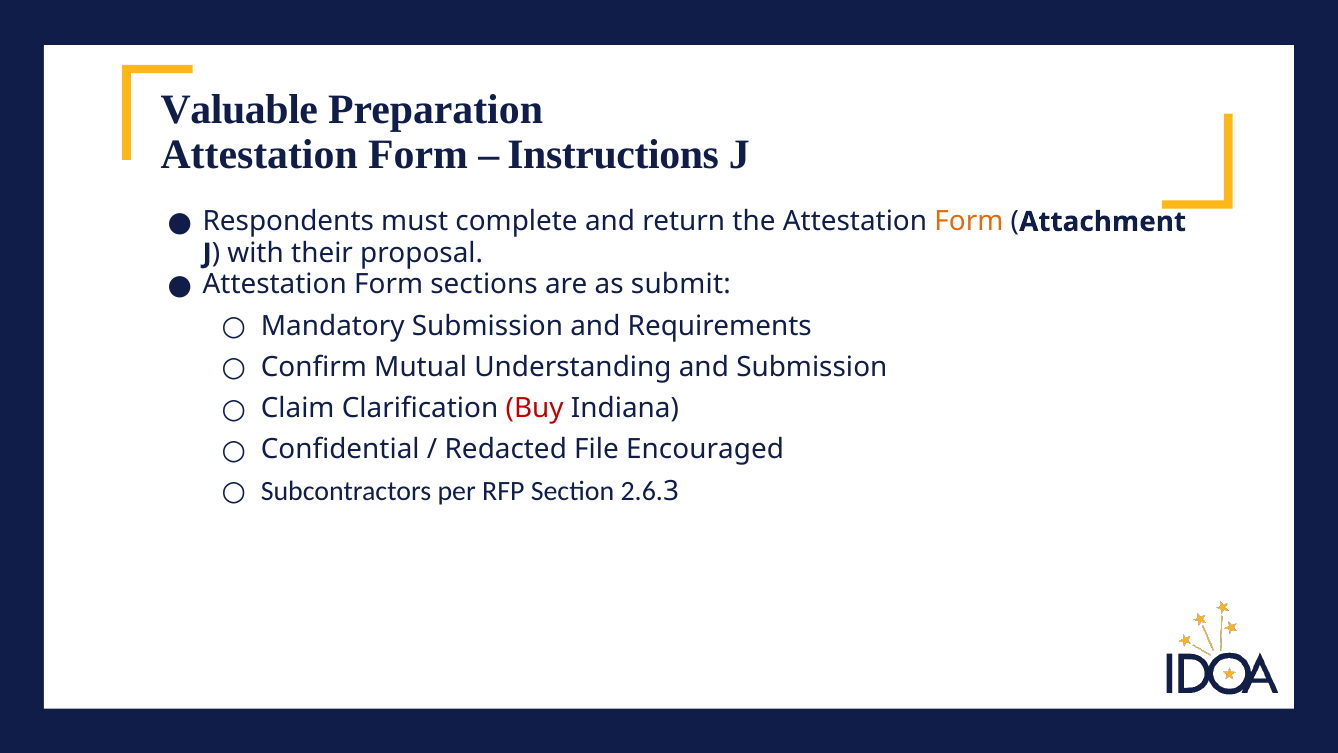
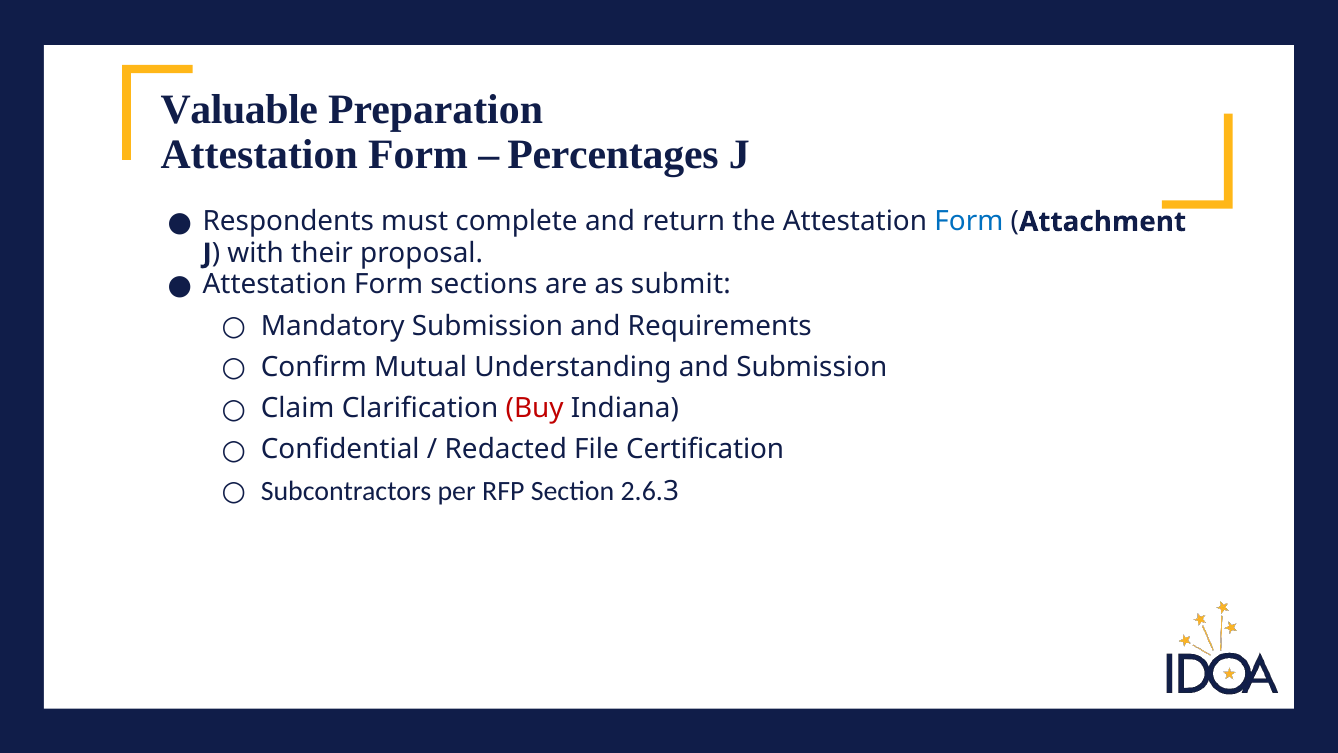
Instructions: Instructions -> Percentages
Form at (969, 222) colour: orange -> blue
Encouraged: Encouraged -> Certification
